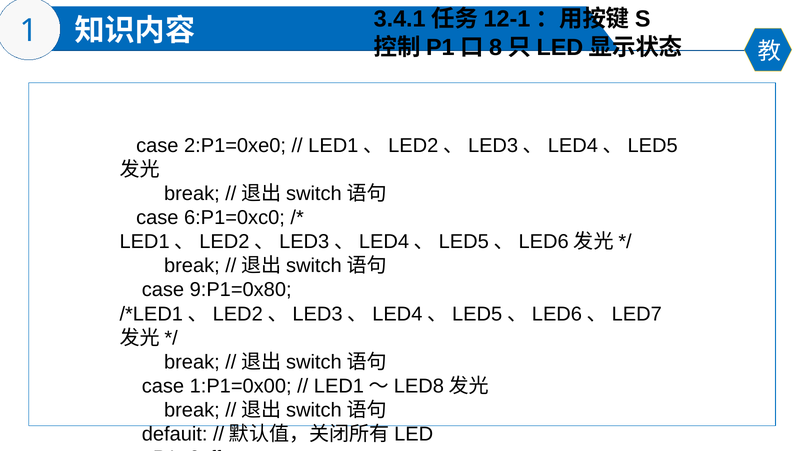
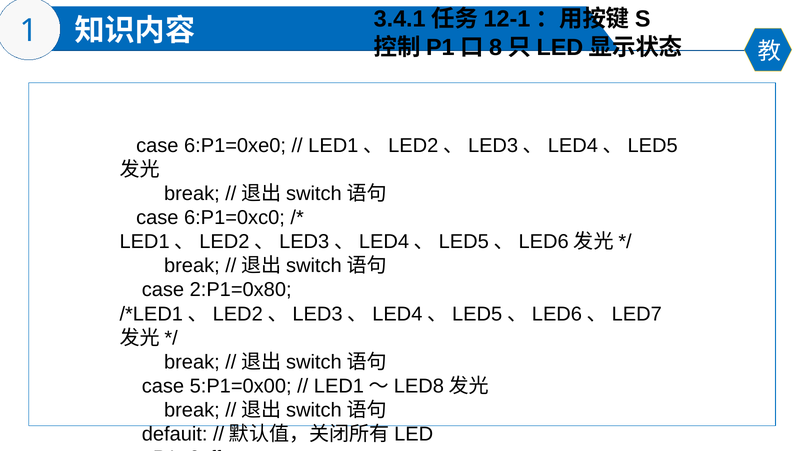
2:P1=0xe0: 2:P1=0xe0 -> 6:P1=0xe0
9:P1=0x80: 9:P1=0x80 -> 2:P1=0x80
1:P1=0x00: 1:P1=0x00 -> 5:P1=0x00
